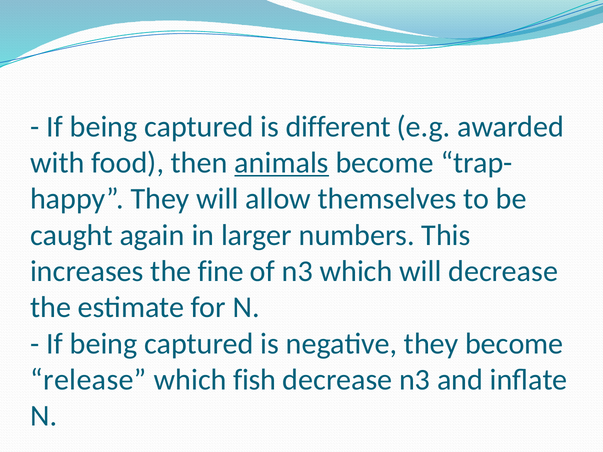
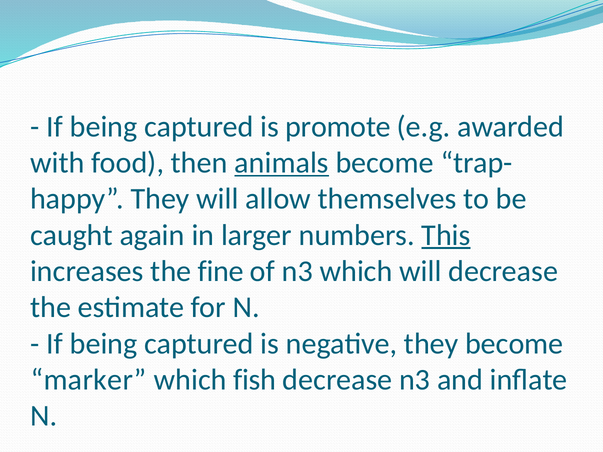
different: different -> promote
This underline: none -> present
release: release -> marker
